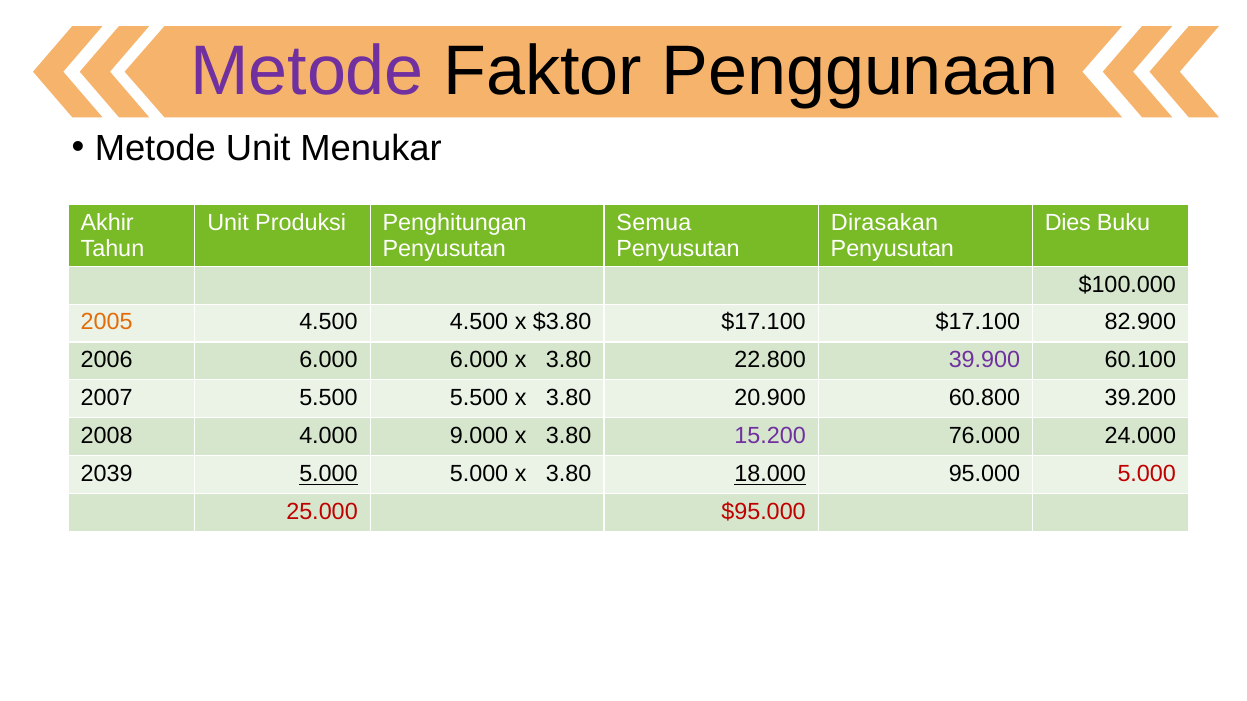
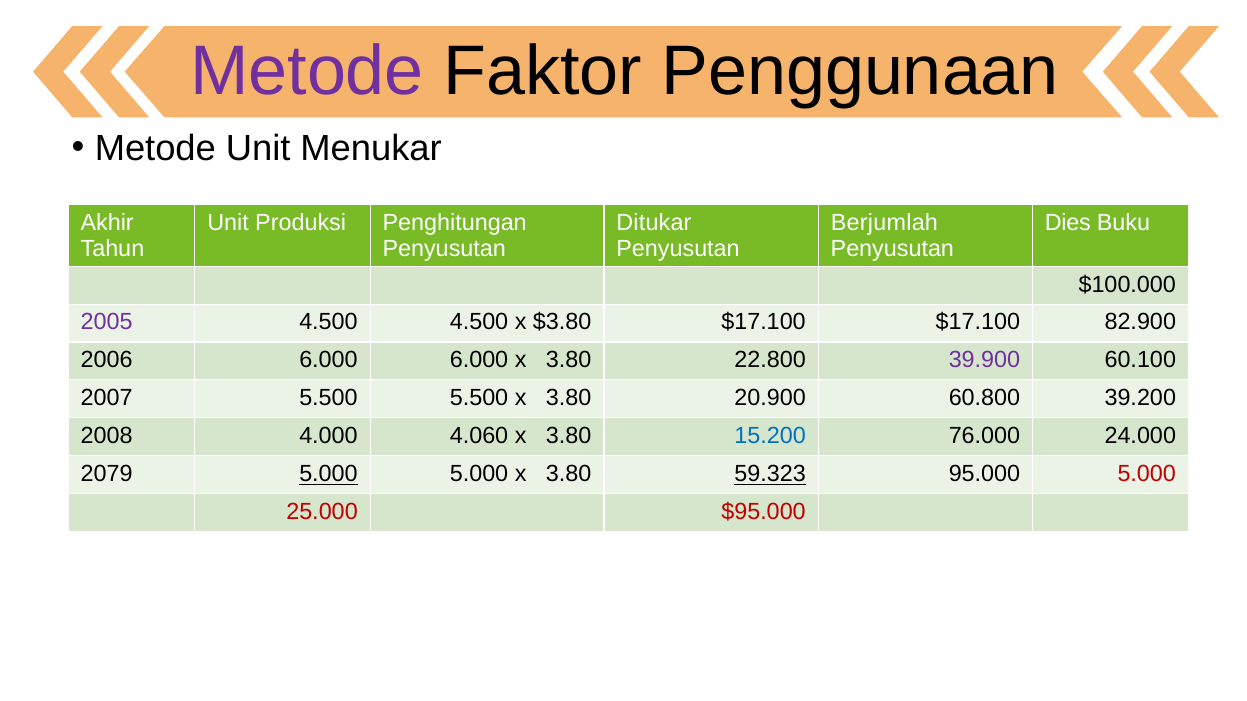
Semua: Semua -> Ditukar
Dirasakan: Dirasakan -> Berjumlah
2005 colour: orange -> purple
9.000: 9.000 -> 4.060
15.200 colour: purple -> blue
2039: 2039 -> 2079
18.000: 18.000 -> 59.323
